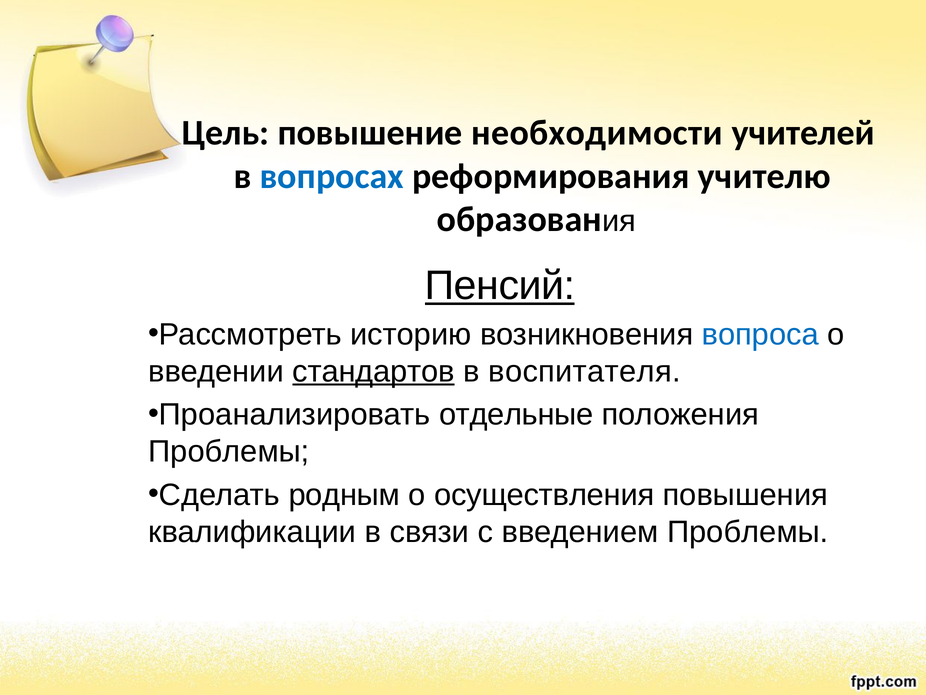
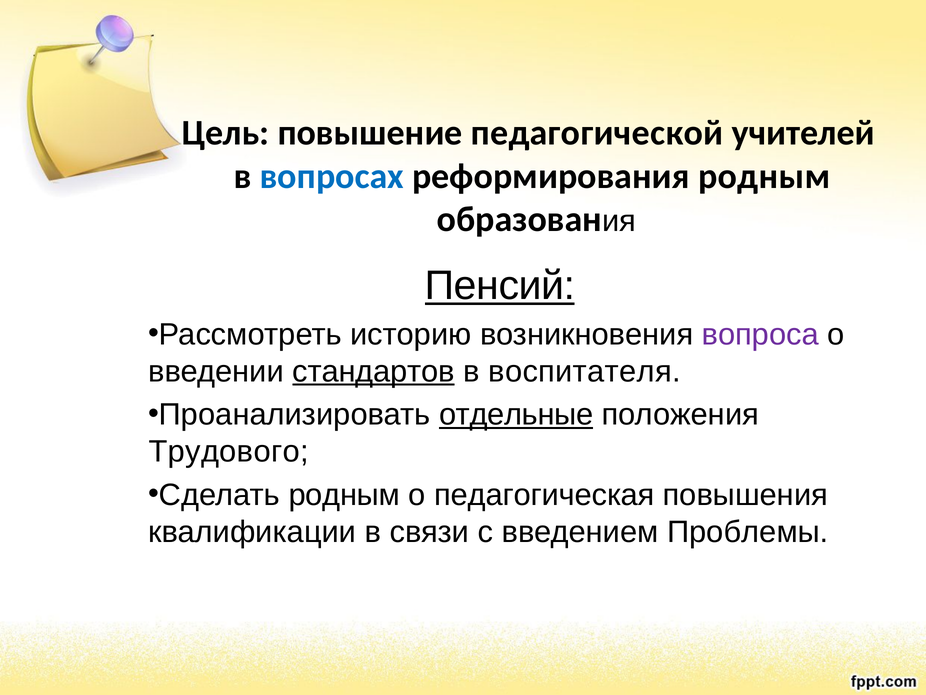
необходимости: необходимости -> педагогической
реформирования учителю: учителю -> родным
вопроса colour: blue -> purple
отдельные underline: none -> present
Проблемы at (229, 451): Проблемы -> Трудового
осуществления: осуществления -> педагогическая
